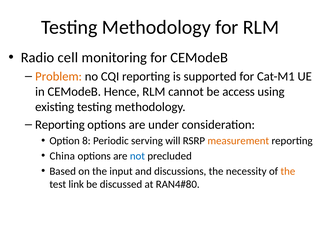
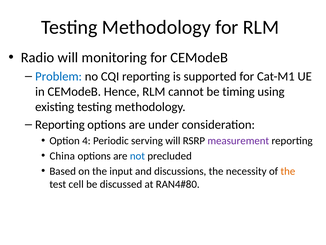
Radio cell: cell -> will
Problem colour: orange -> blue
access: access -> timing
8: 8 -> 4
measurement colour: orange -> purple
link: link -> cell
